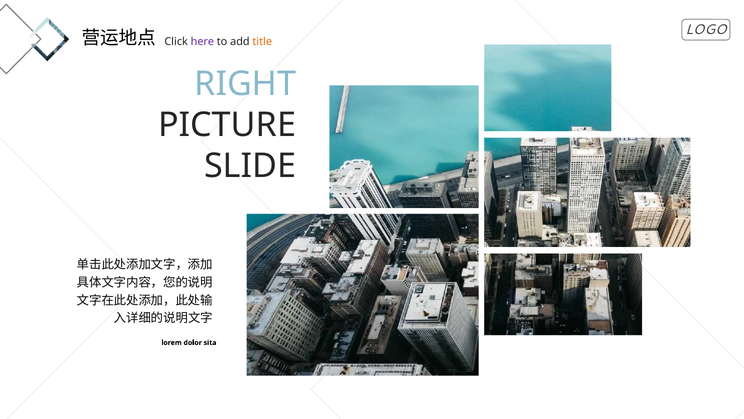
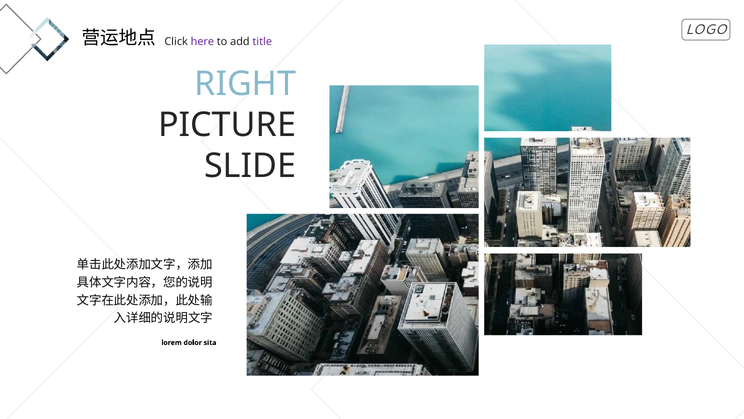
title colour: orange -> purple
